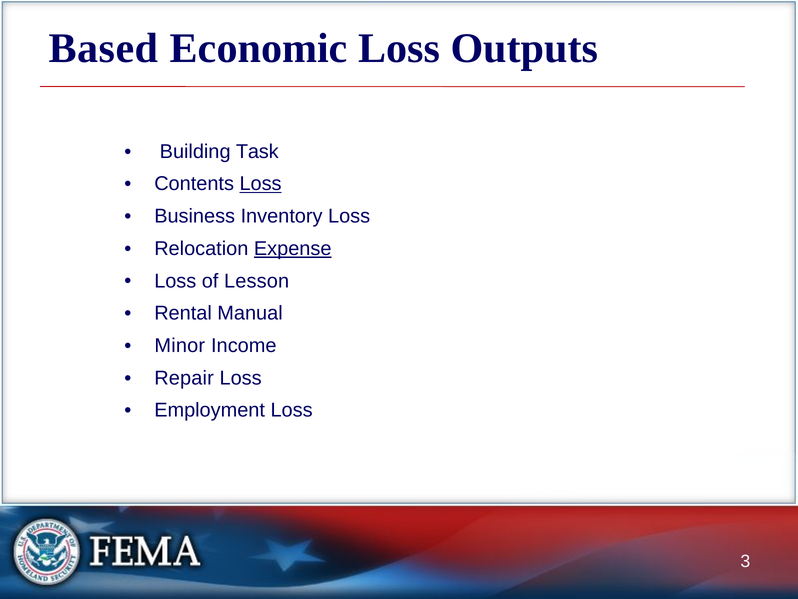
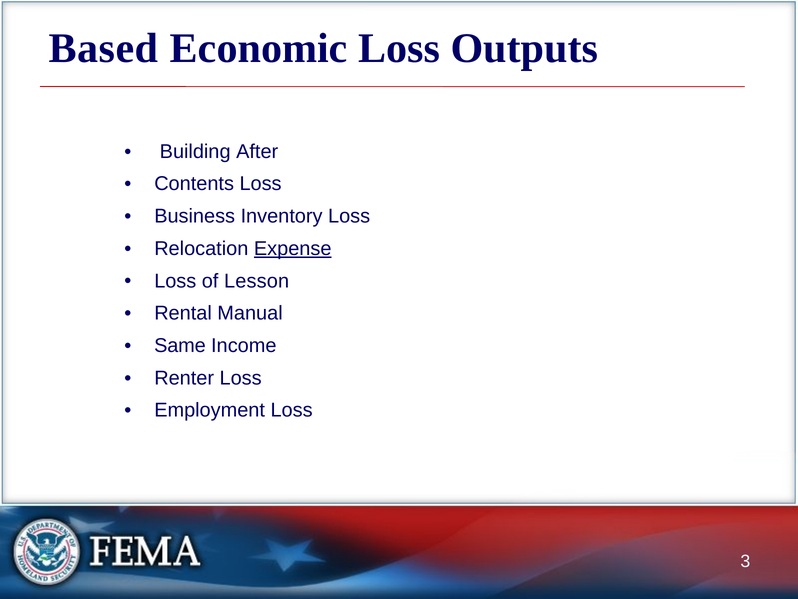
Task: Task -> After
Loss at (261, 184) underline: present -> none
Minor: Minor -> Same
Repair: Repair -> Renter
